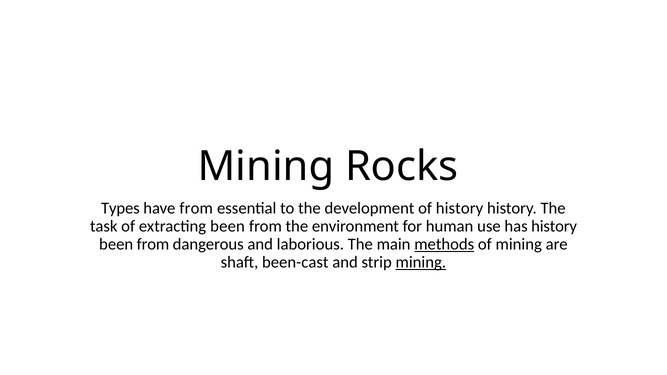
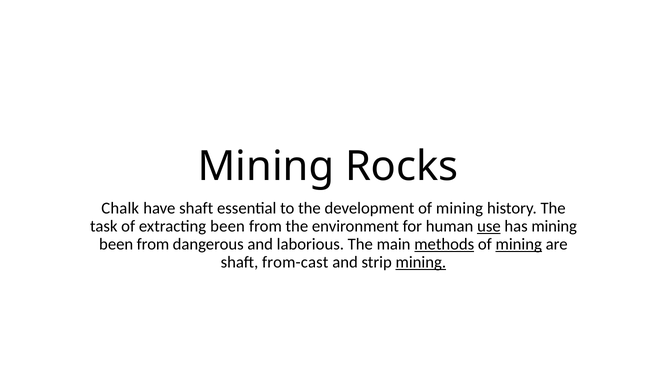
Types: Types -> Chalk
have from: from -> shaft
development of history: history -> mining
use underline: none -> present
has history: history -> mining
mining at (519, 244) underline: none -> present
been-cast: been-cast -> from-cast
